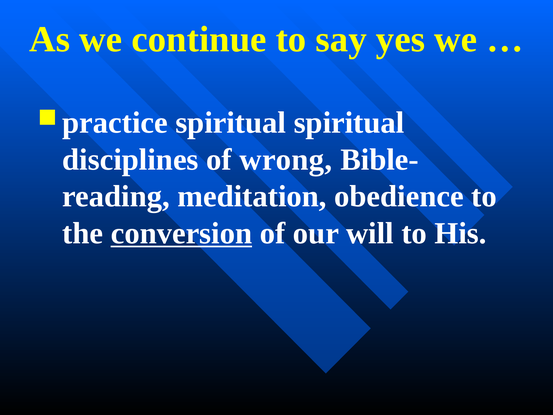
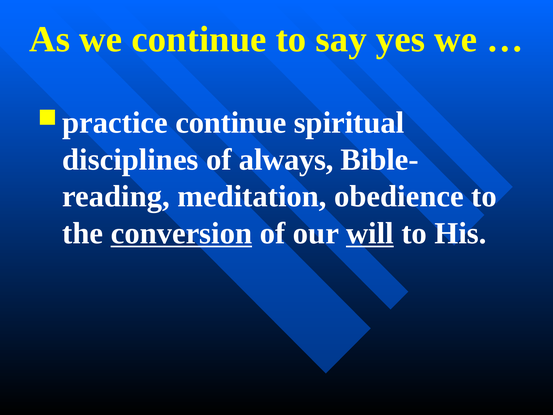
spiritual at (231, 123): spiritual -> continue
wrong: wrong -> always
will underline: none -> present
